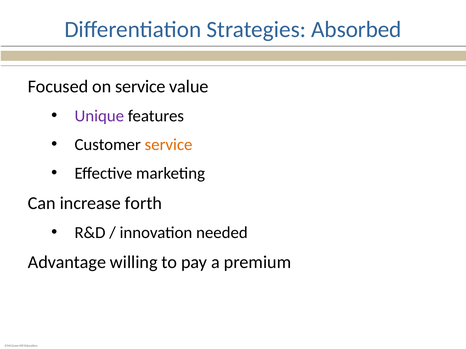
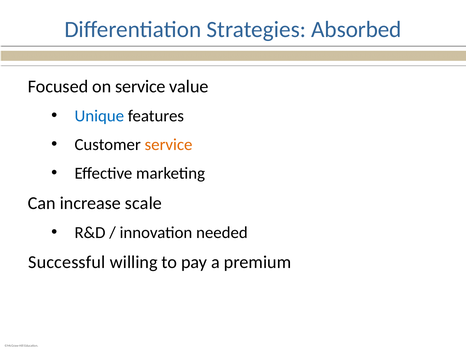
Unique colour: purple -> blue
forth: forth -> scale
Advantage: Advantage -> Successful
